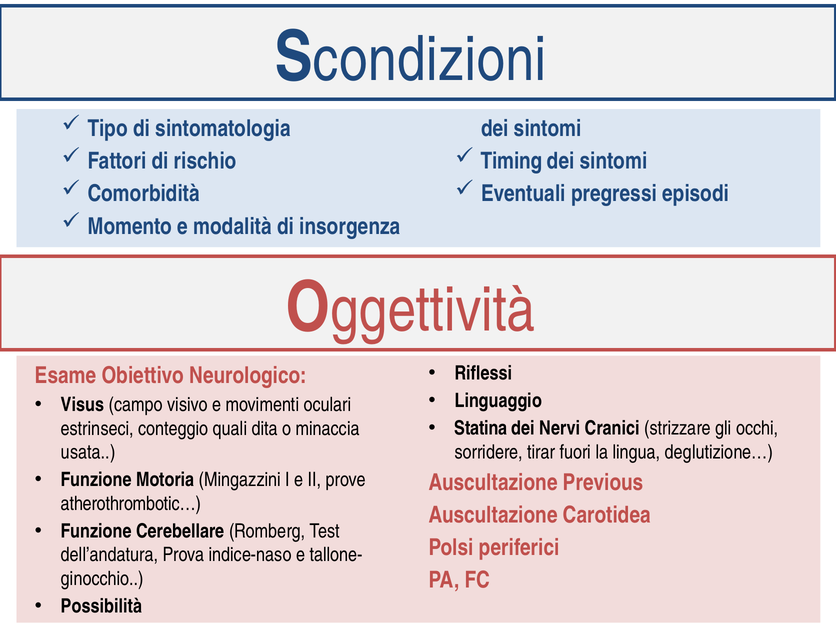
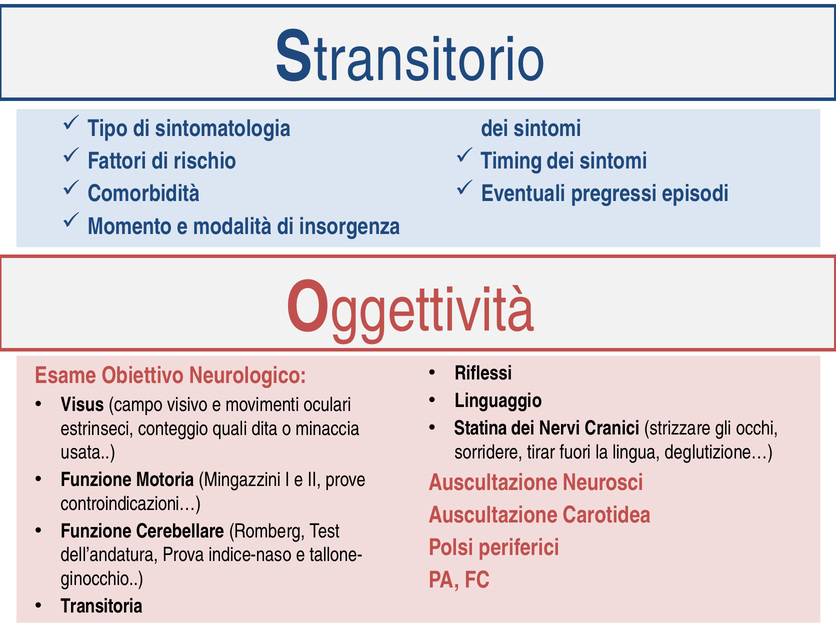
condizioni: condizioni -> transitorio
Previous: Previous -> Neurosci
atherothrombotic…: atherothrombotic… -> controindicazioni…
Possibilità: Possibilità -> Transitoria
